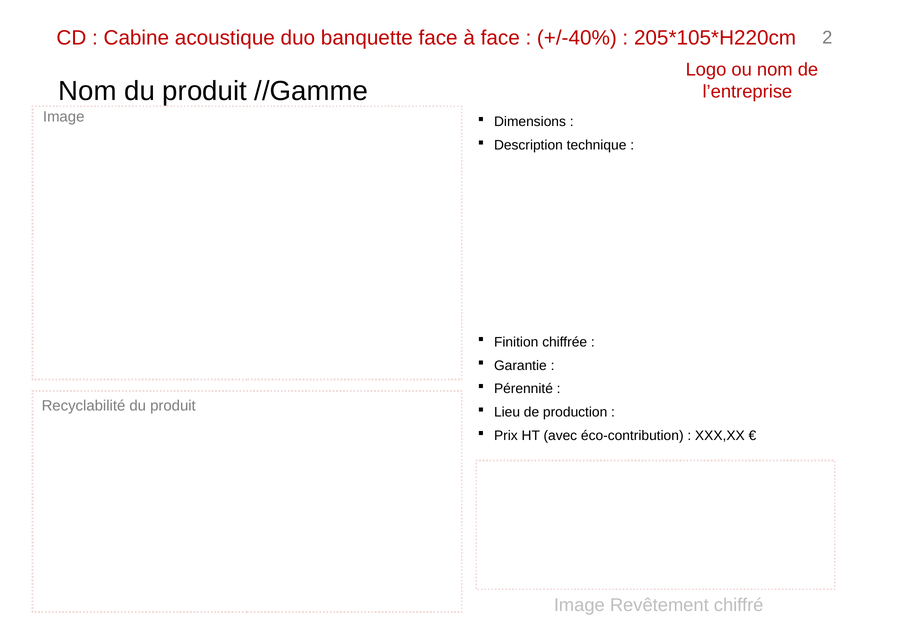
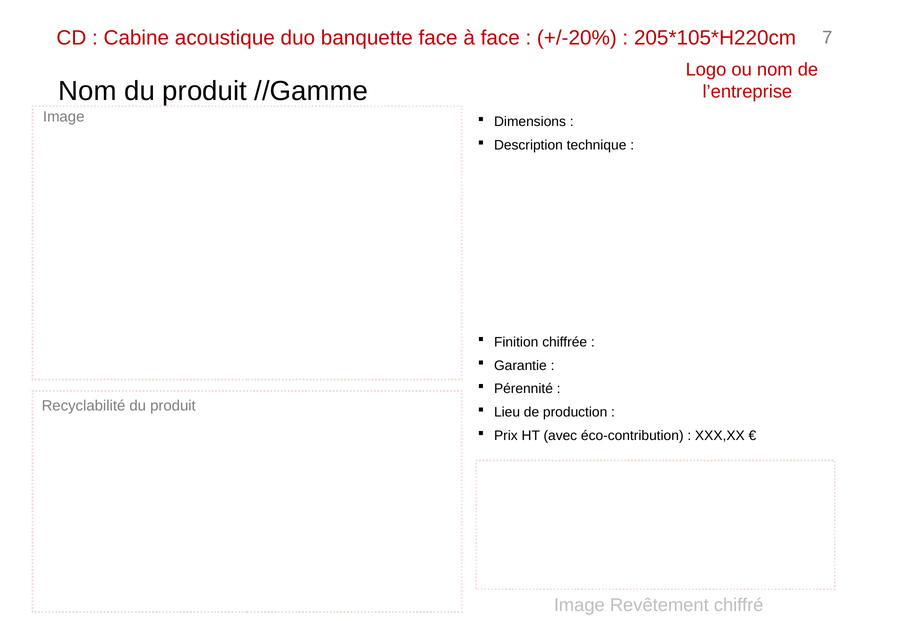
+/-40%: +/-40% -> +/-20%
2: 2 -> 7
